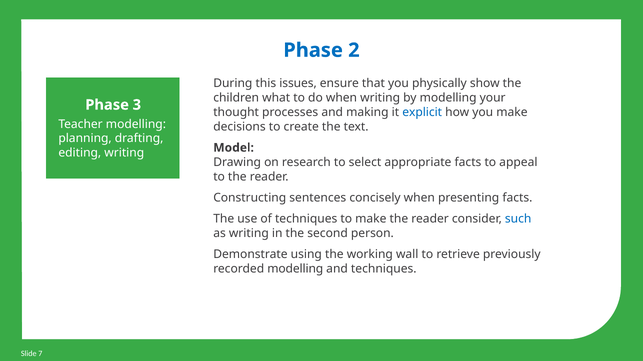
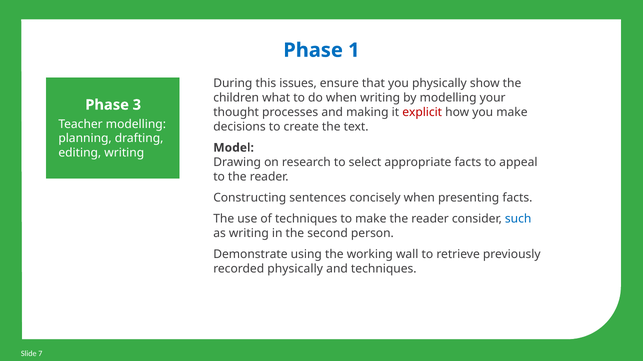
2: 2 -> 1
explicit colour: blue -> red
recorded modelling: modelling -> physically
